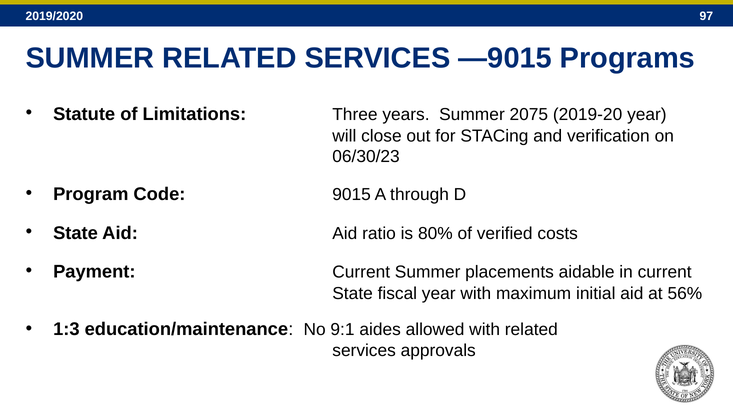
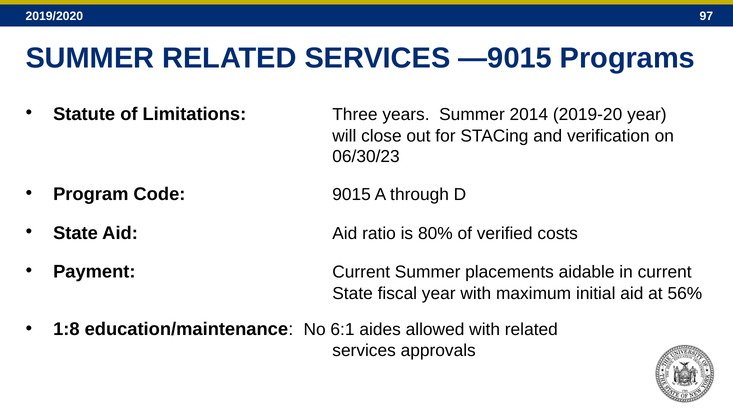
2075: 2075 -> 2014
1:3: 1:3 -> 1:8
9:1: 9:1 -> 6:1
